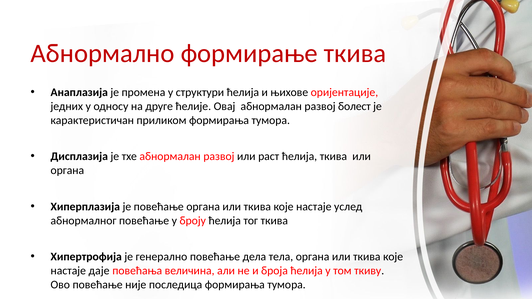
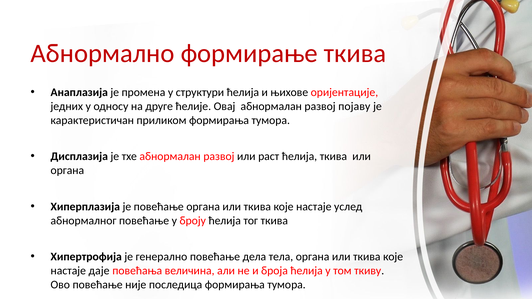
болест: болест -> појаву
